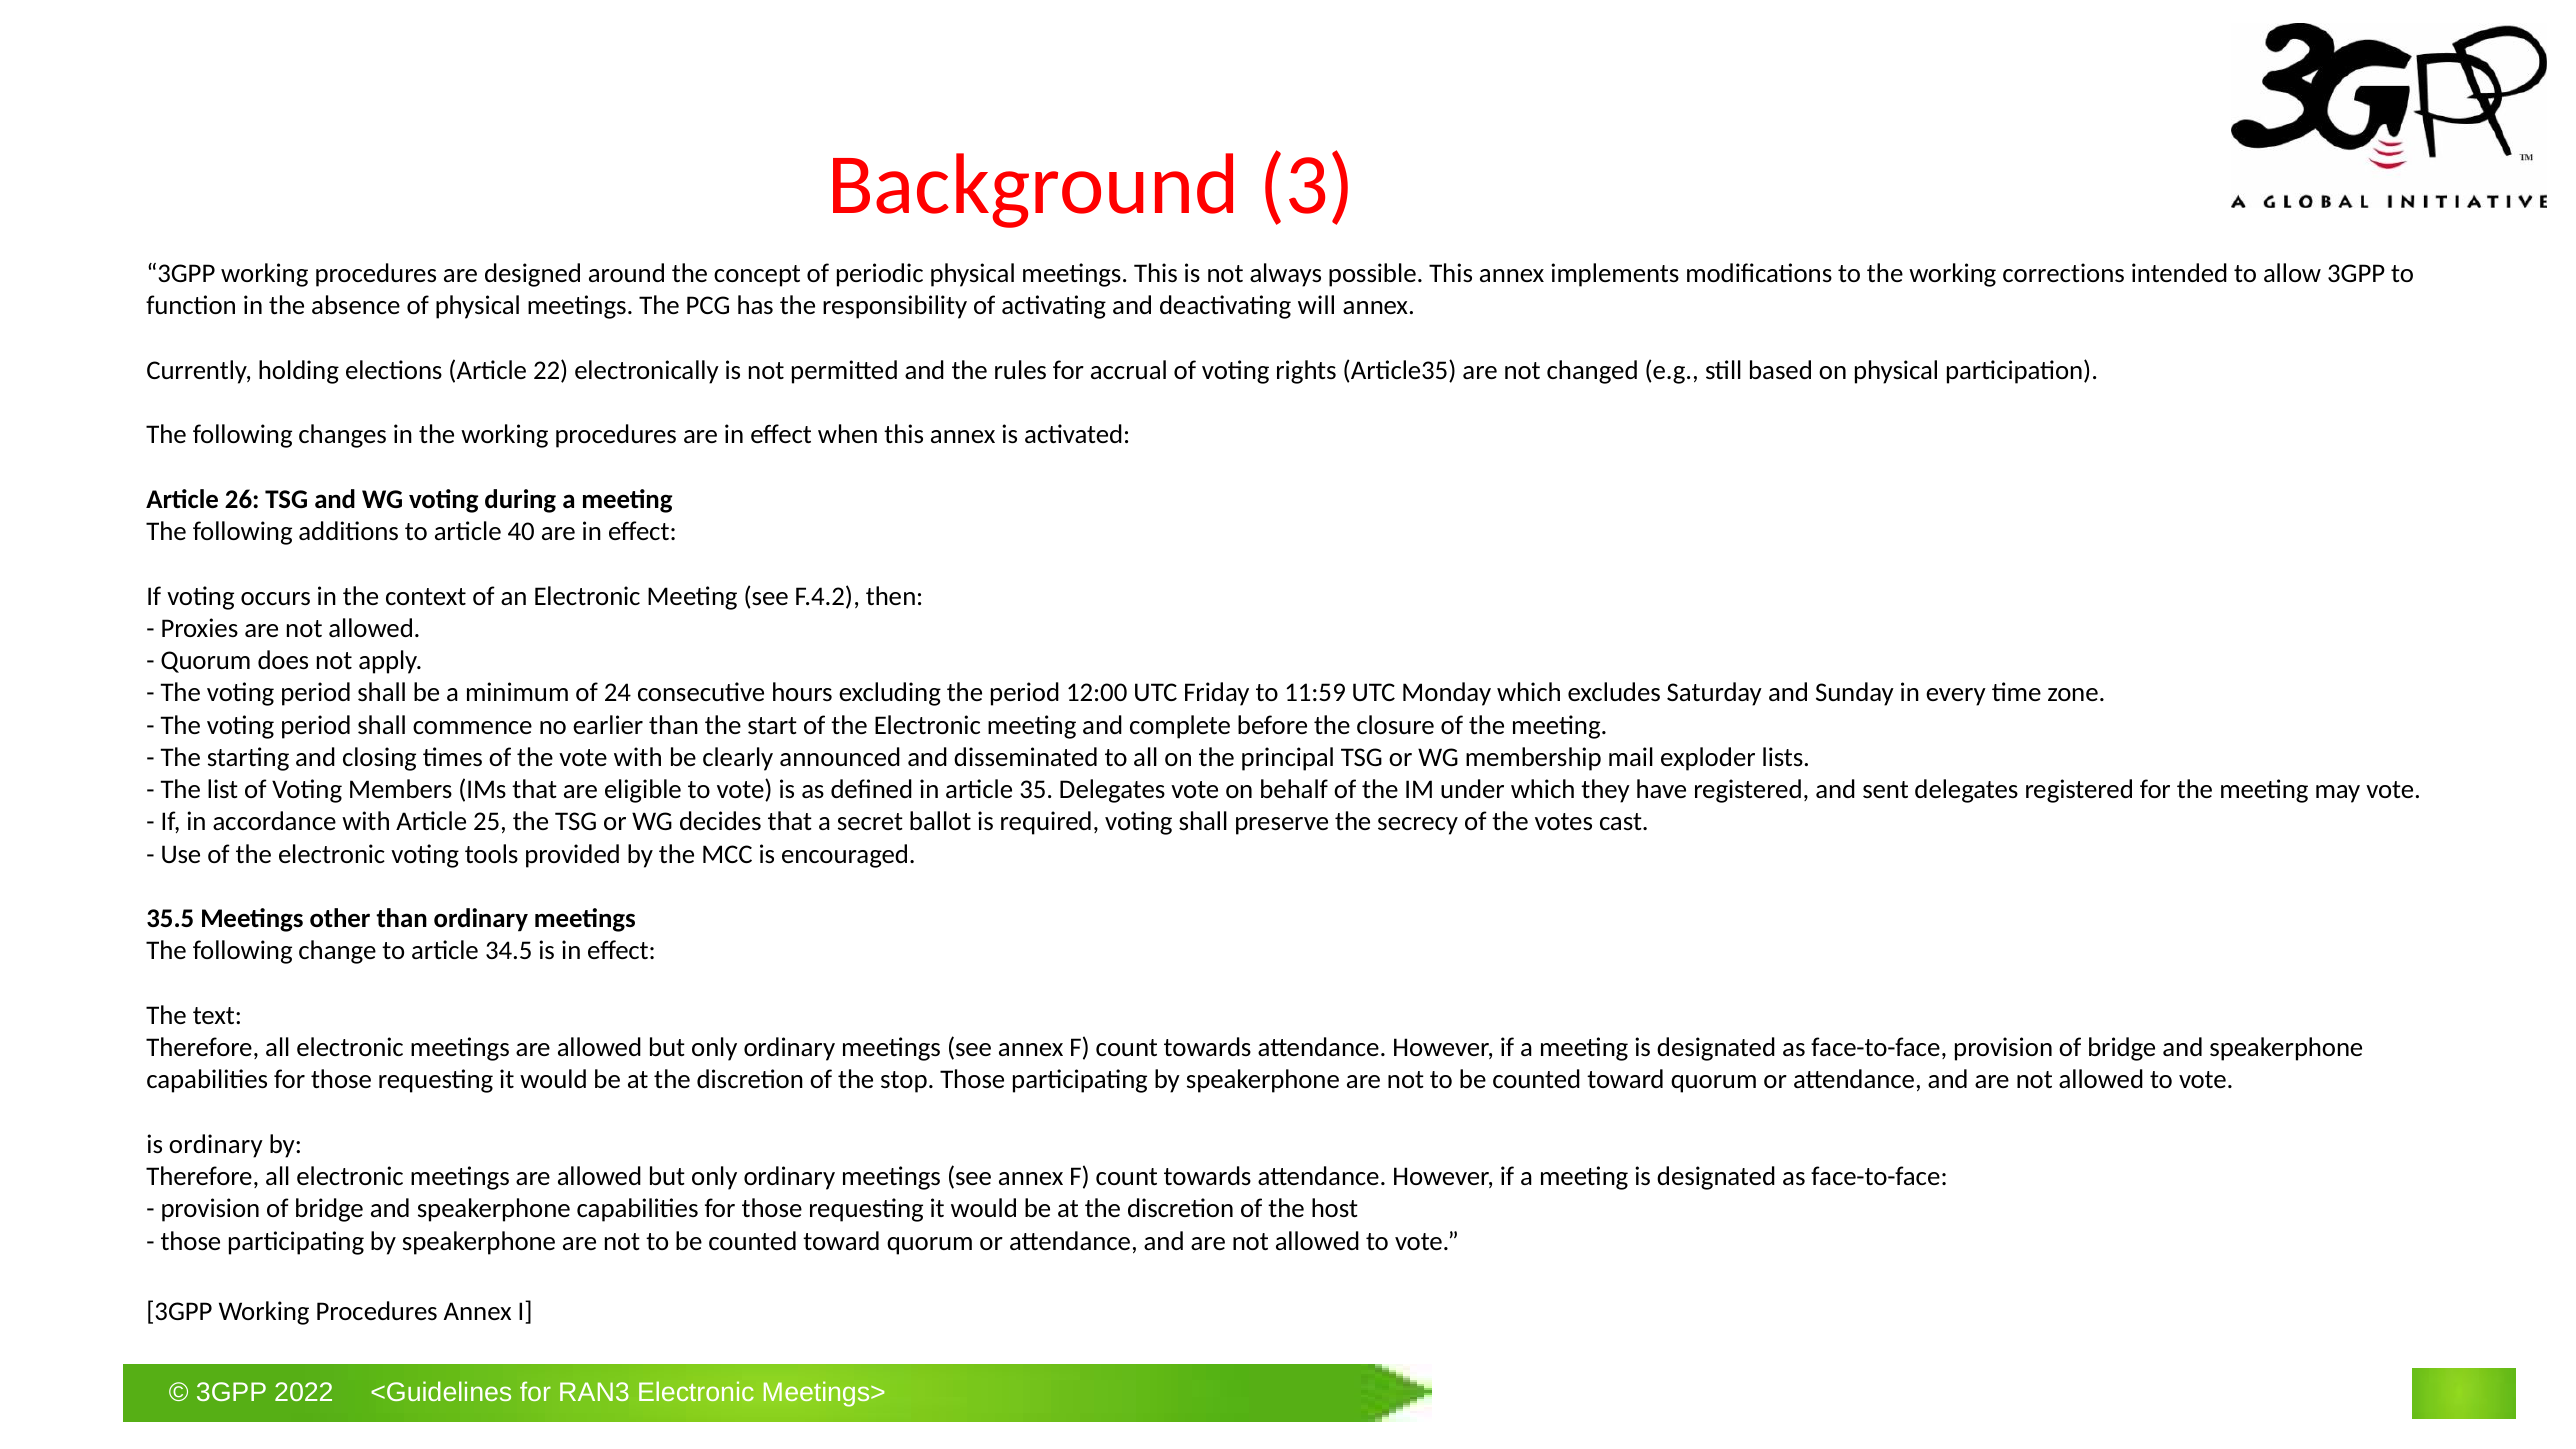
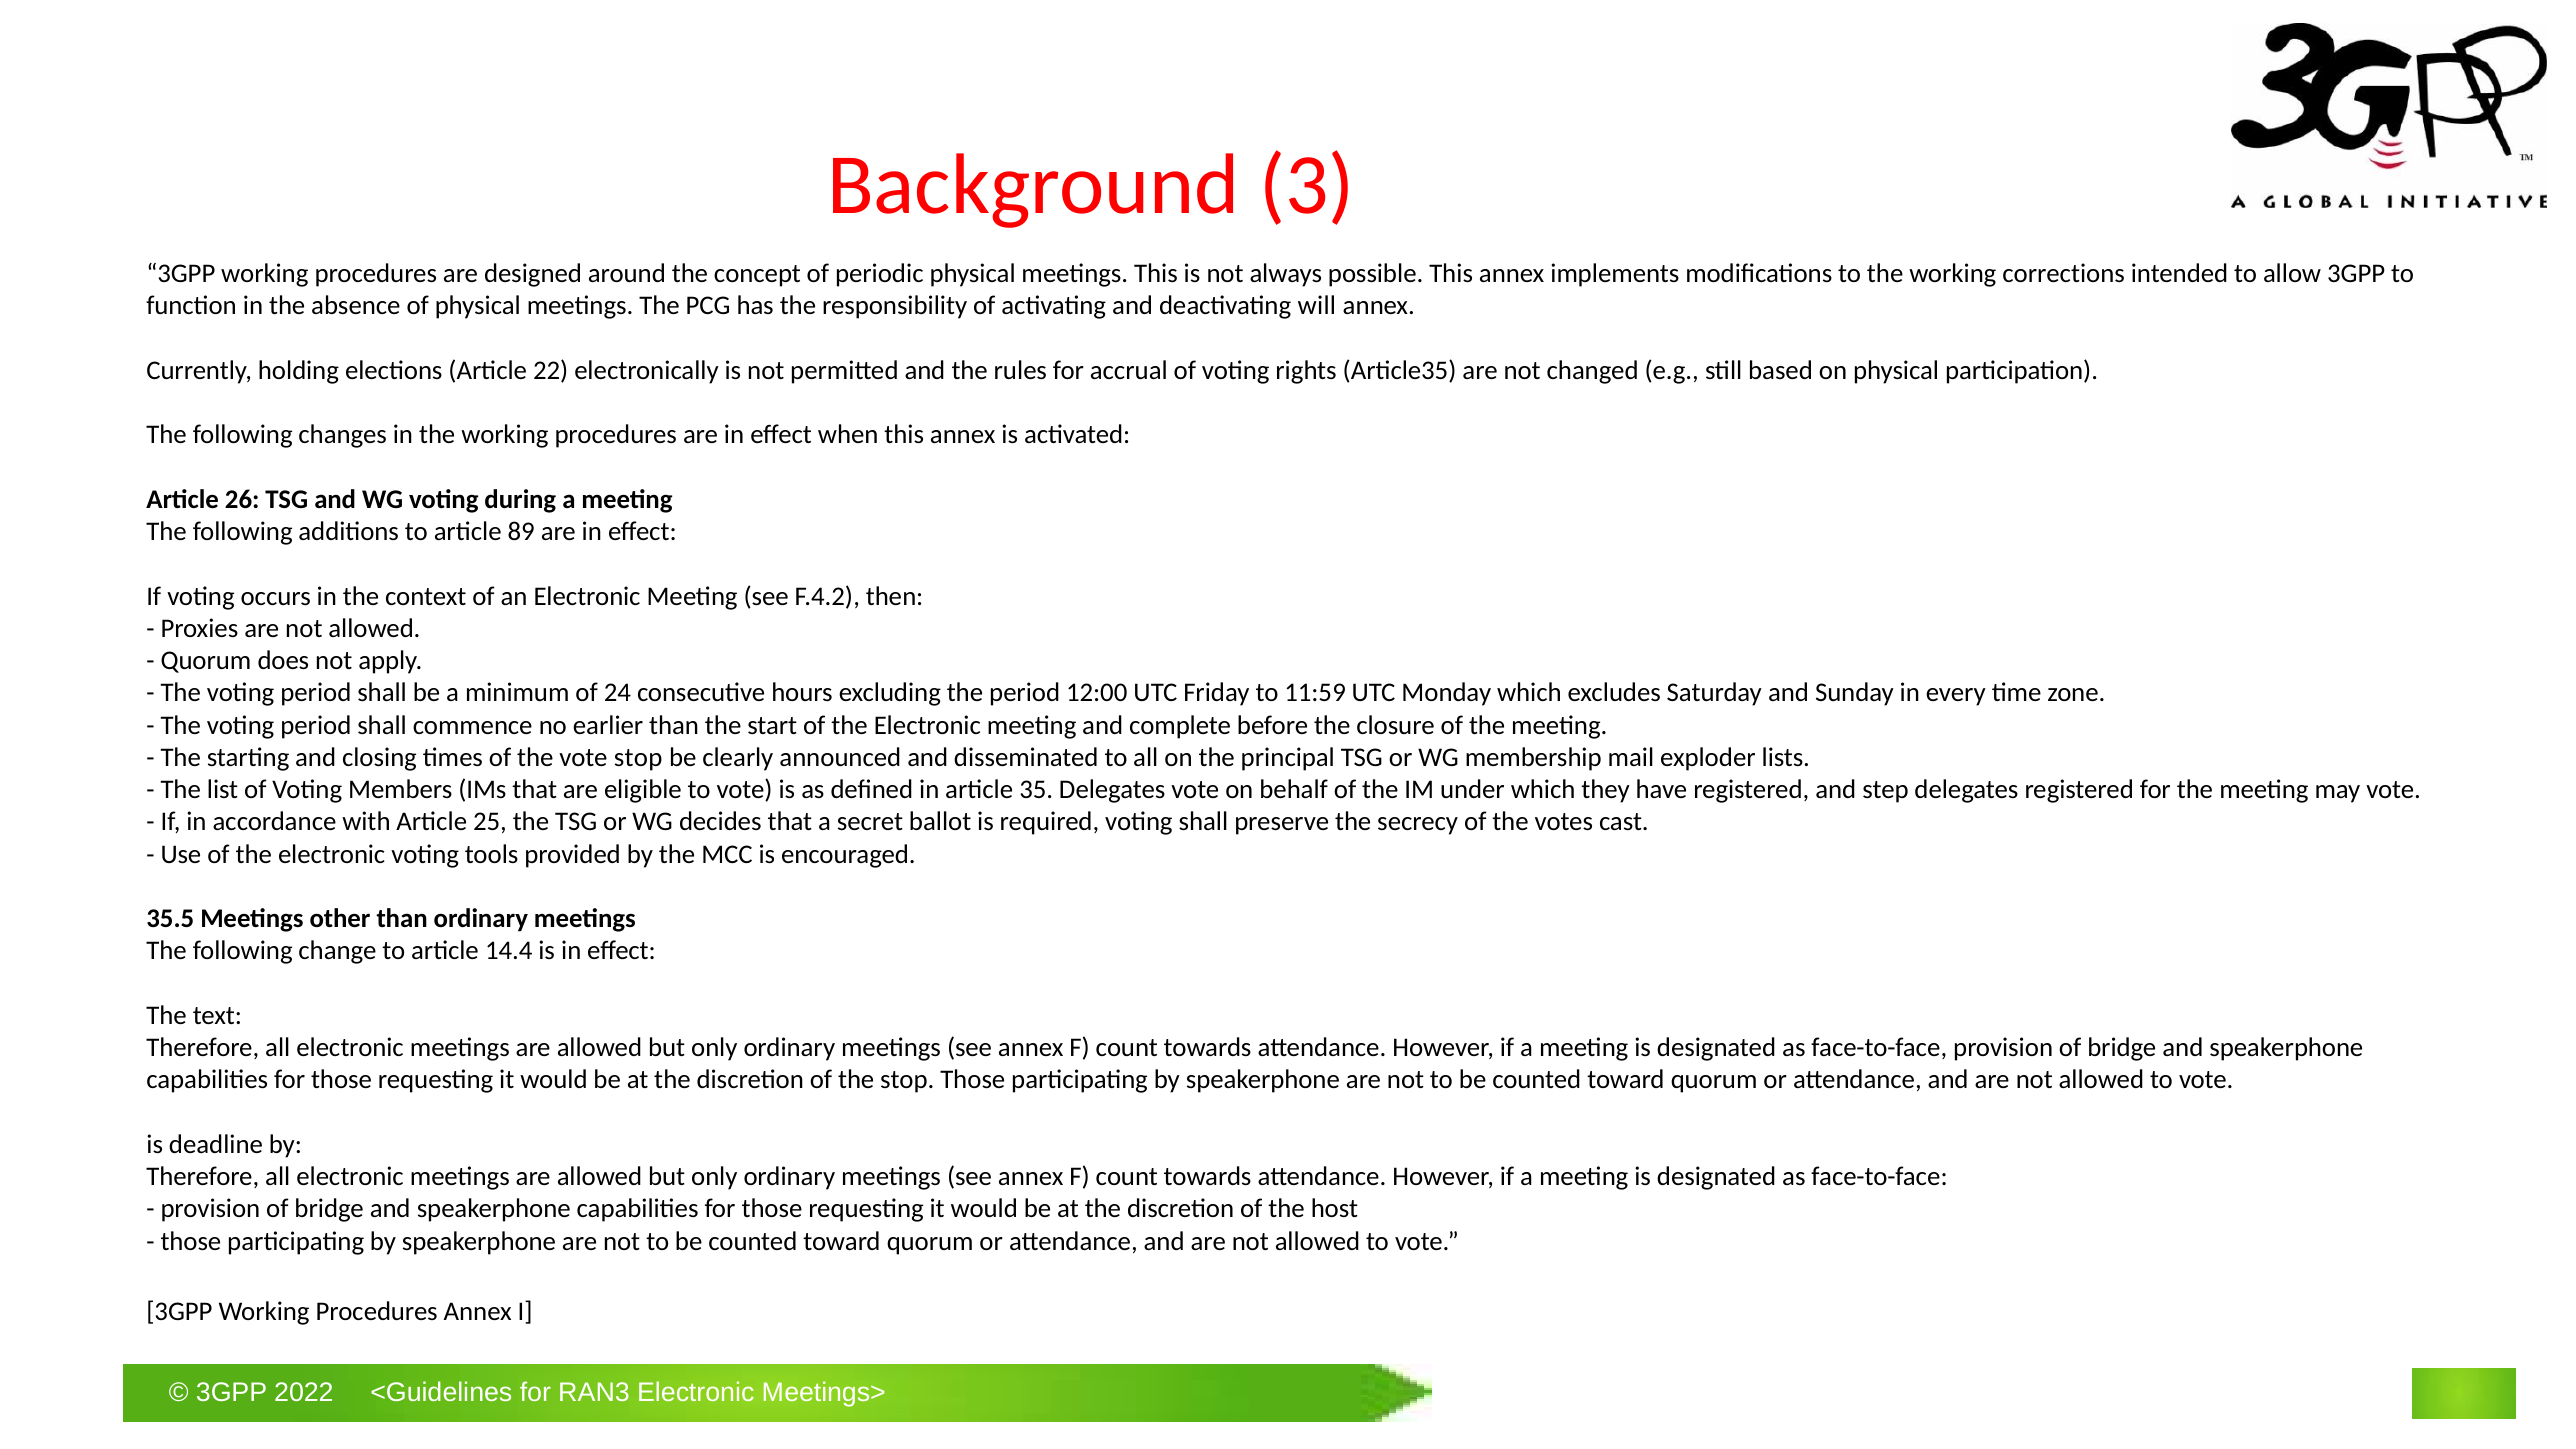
40: 40 -> 89
vote with: with -> stop
sent: sent -> step
34.5: 34.5 -> 14.4
is ordinary: ordinary -> deadline
